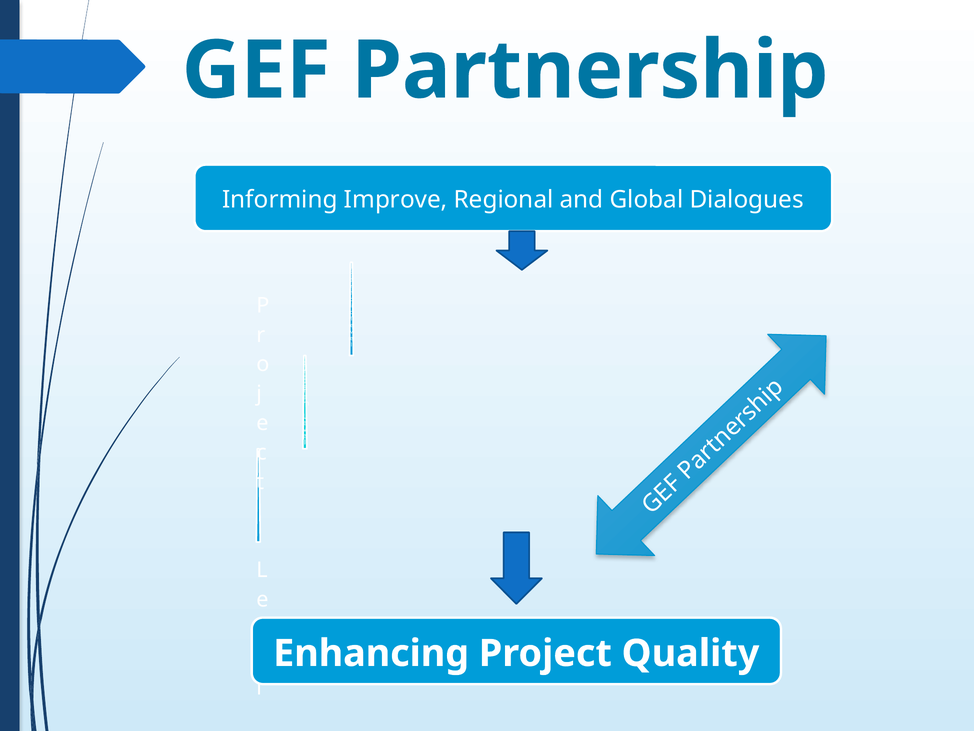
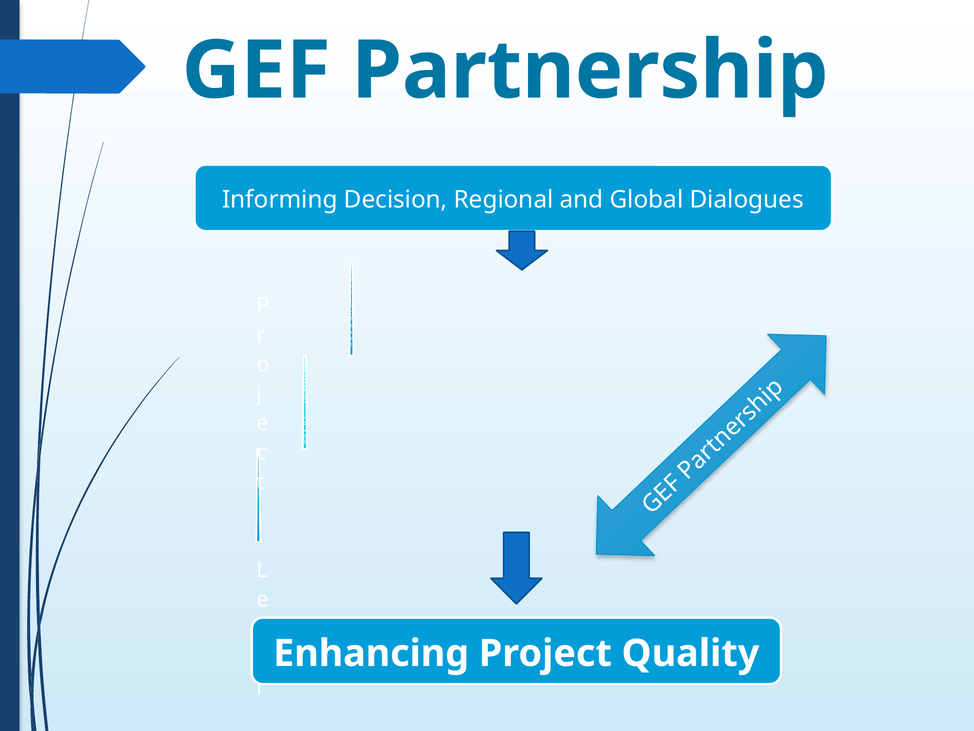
Improve: Improve -> Decision
